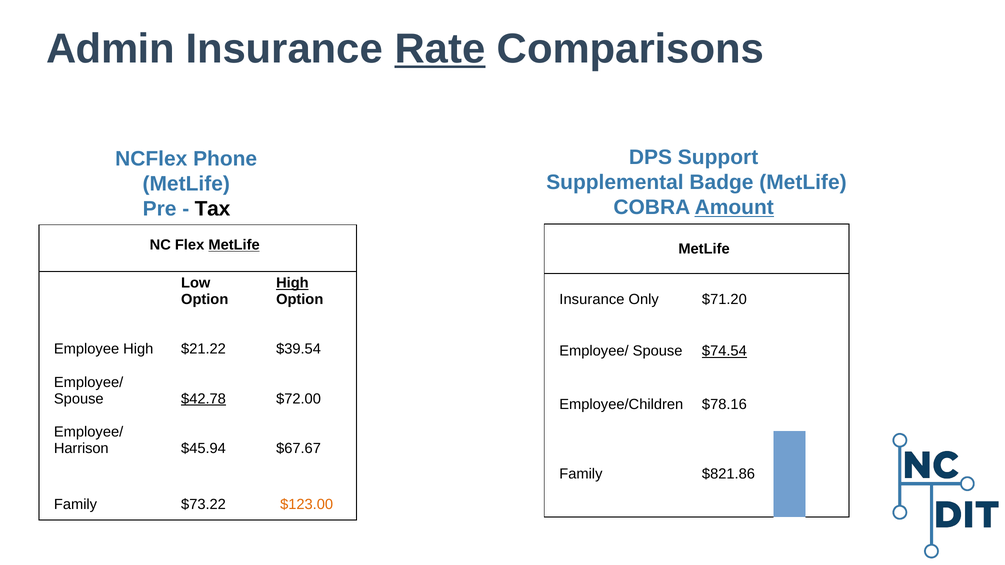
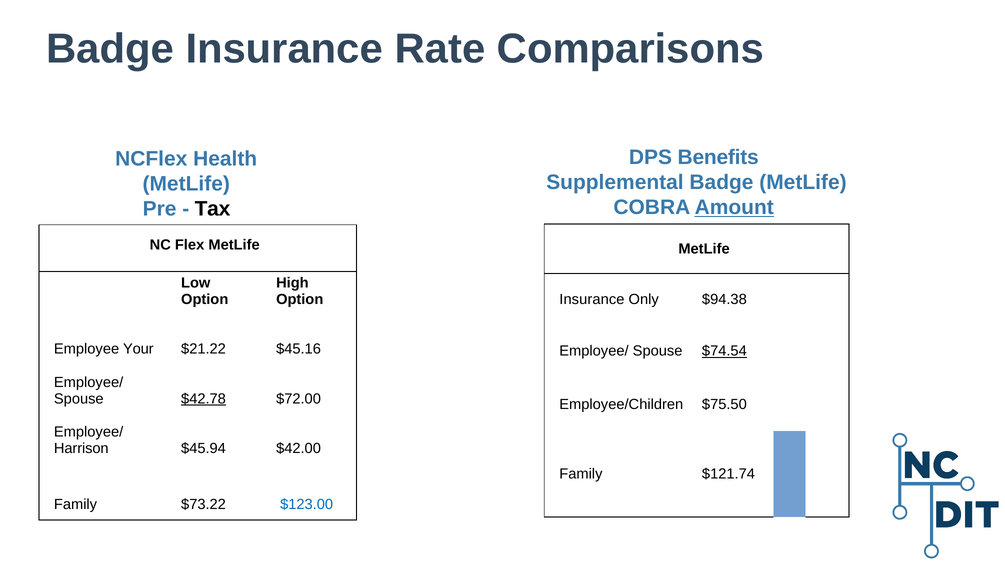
Admin at (110, 49): Admin -> Badge
Rate underline: present -> none
Support: Support -> Benefits
Phone: Phone -> Health
MetLife at (234, 245) underline: present -> none
High at (292, 283) underline: present -> none
$71.20: $71.20 -> $94.38
Employee High: High -> Your
$39.54: $39.54 -> $45.16
$78.16: $78.16 -> $75.50
$67.67: $67.67 -> $42.00
$821.86: $821.86 -> $121.74
$123.00 colour: orange -> blue
